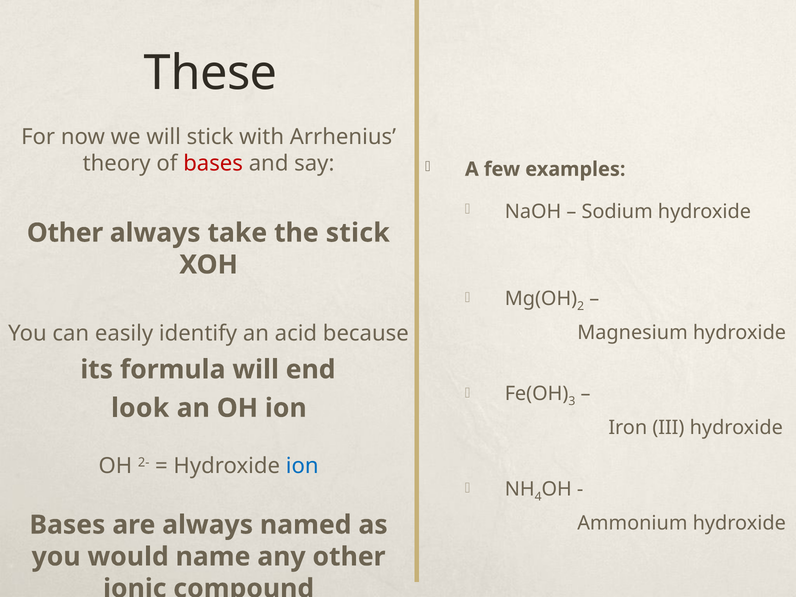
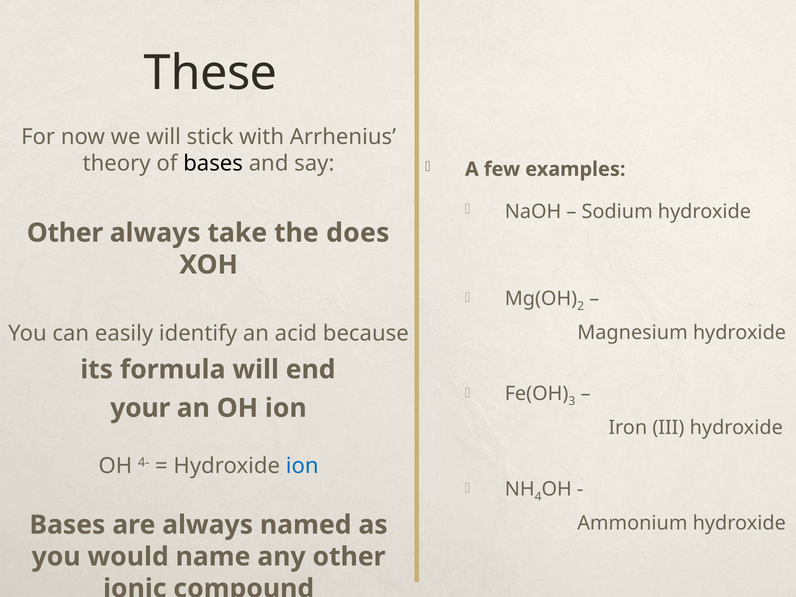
bases at (213, 164) colour: red -> black
the stick: stick -> does
look: look -> your
2-: 2- -> 4-
